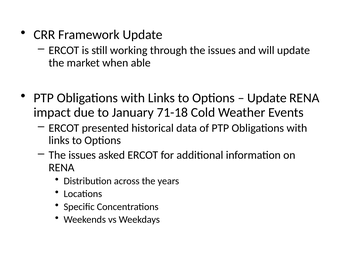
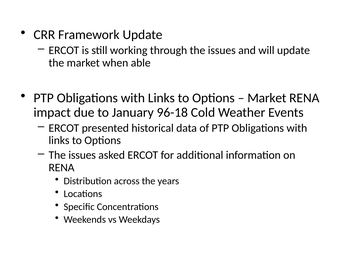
Update at (267, 98): Update -> Market
71-18: 71-18 -> 96-18
